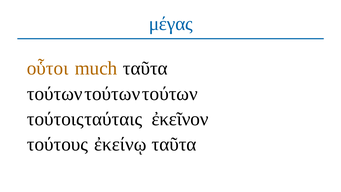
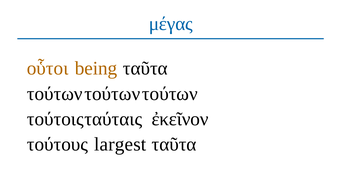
much: much -> being
ἐκείνῳ: ἐκείνῳ -> largest
